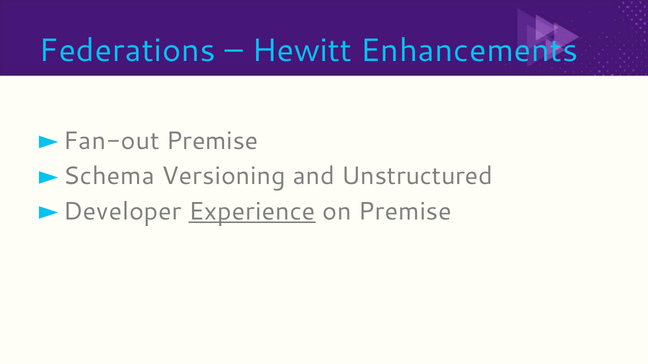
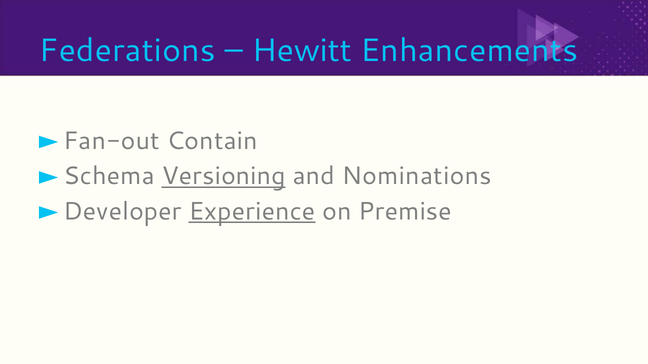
Premise at (212, 141): Premise -> Contain
Versioning underline: none -> present
Unstructured: Unstructured -> Nominations
